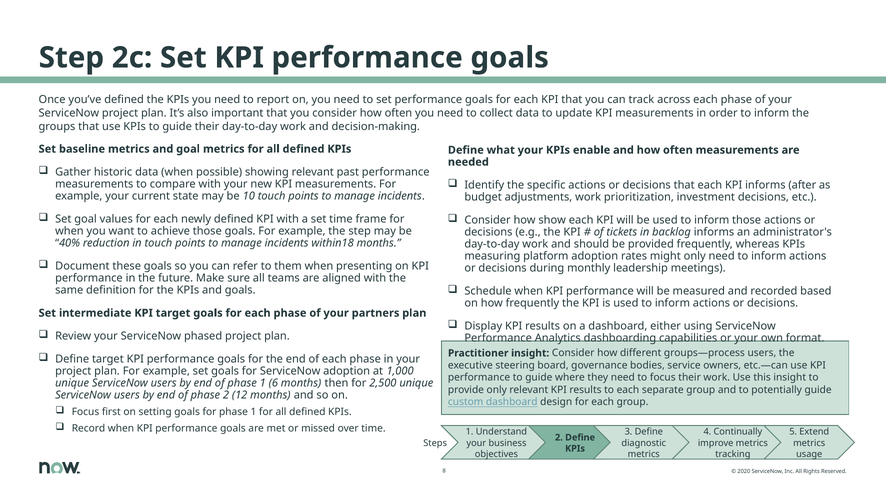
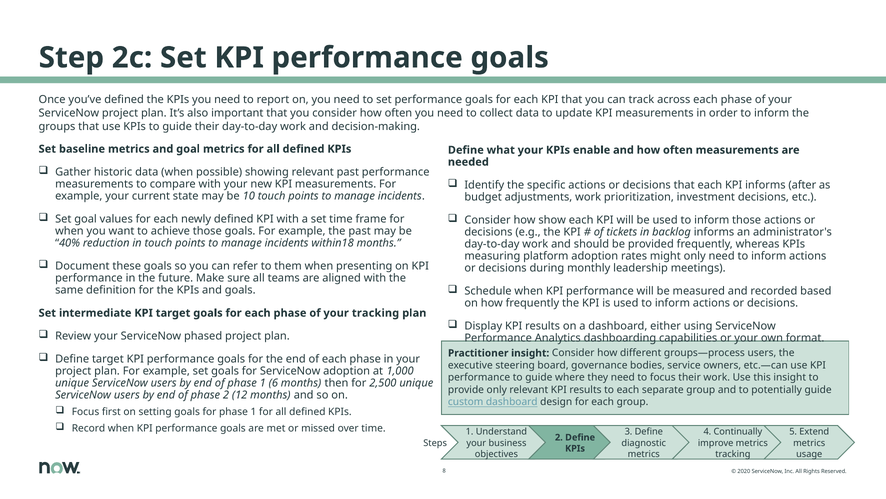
the step: step -> past
your partners: partners -> tracking
